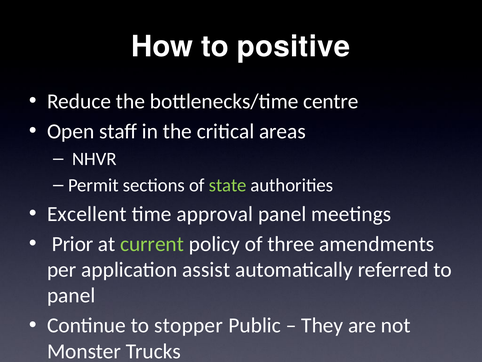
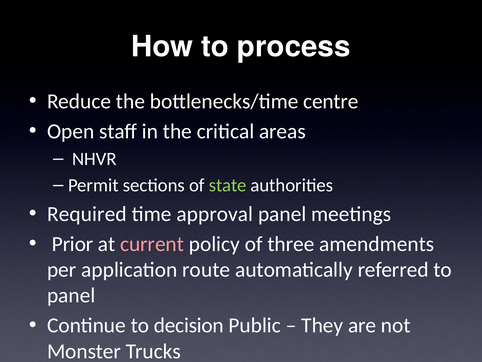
positive: positive -> process
Excellent: Excellent -> Required
current colour: light green -> pink
assist: assist -> route
stopper: stopper -> decision
